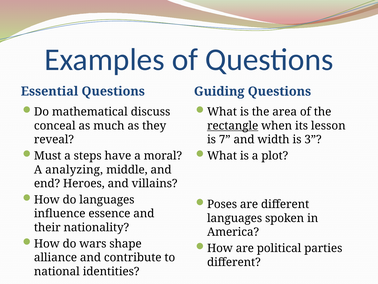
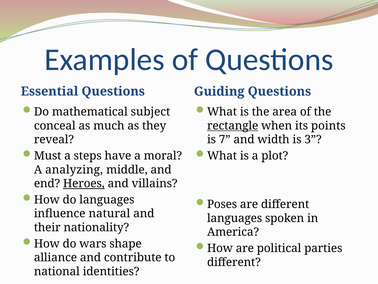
discuss: discuss -> subject
lesson: lesson -> points
Heroes underline: none -> present
essence: essence -> natural
